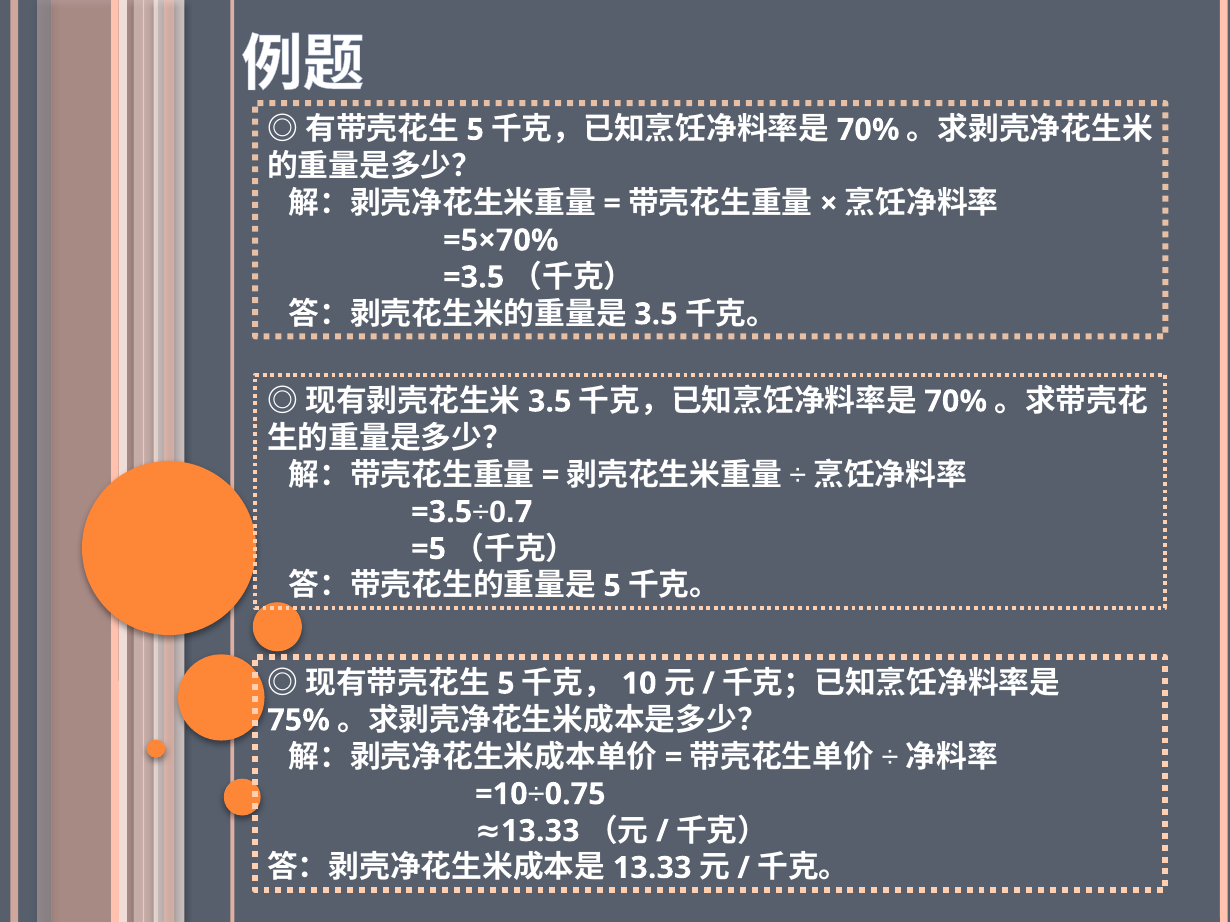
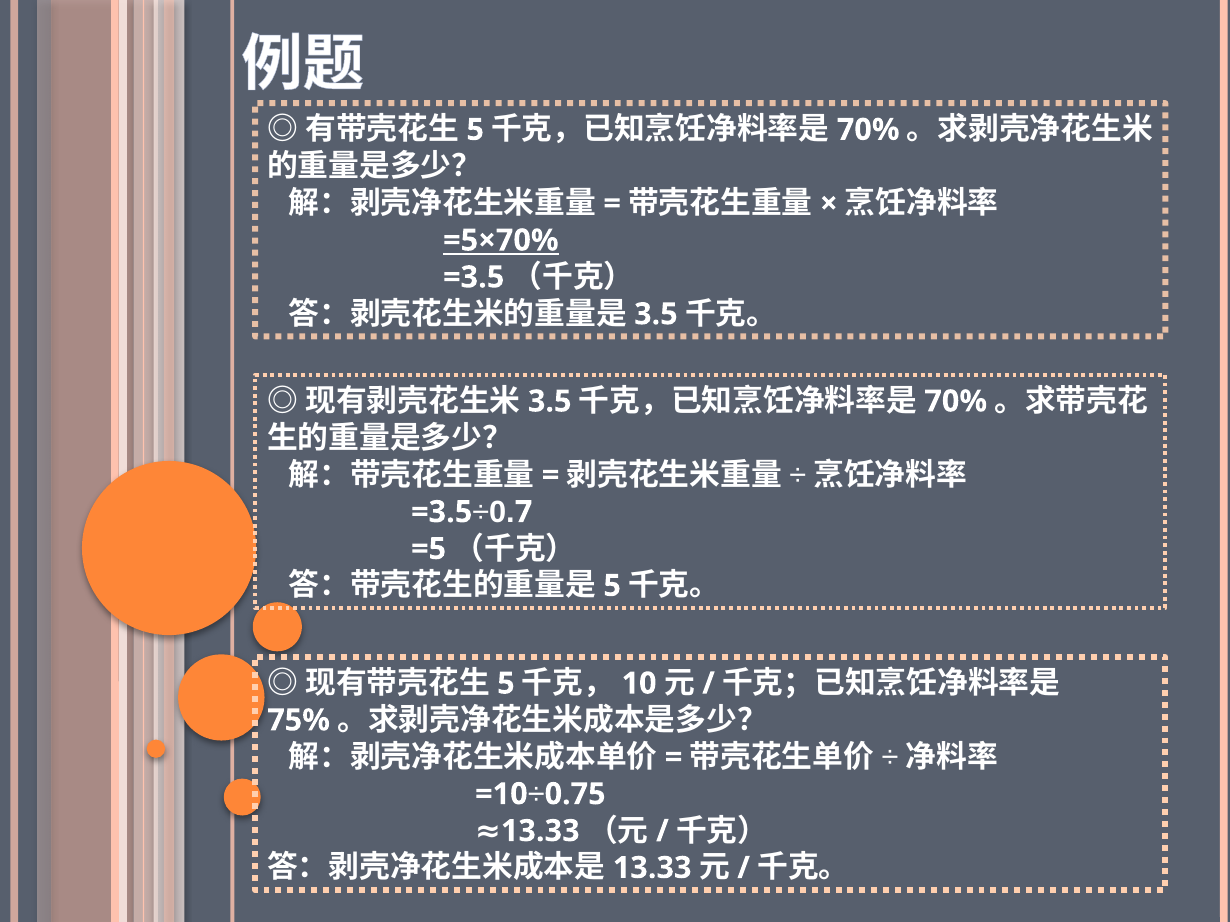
=5×70% underline: none -> present
